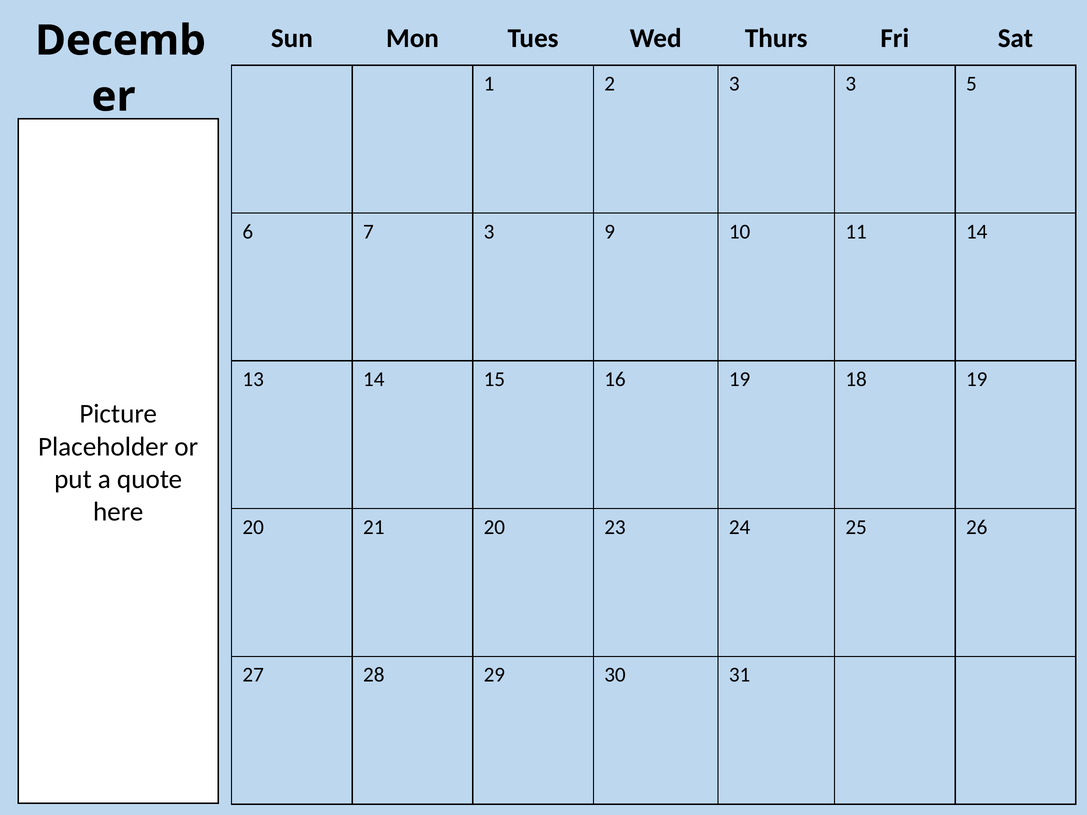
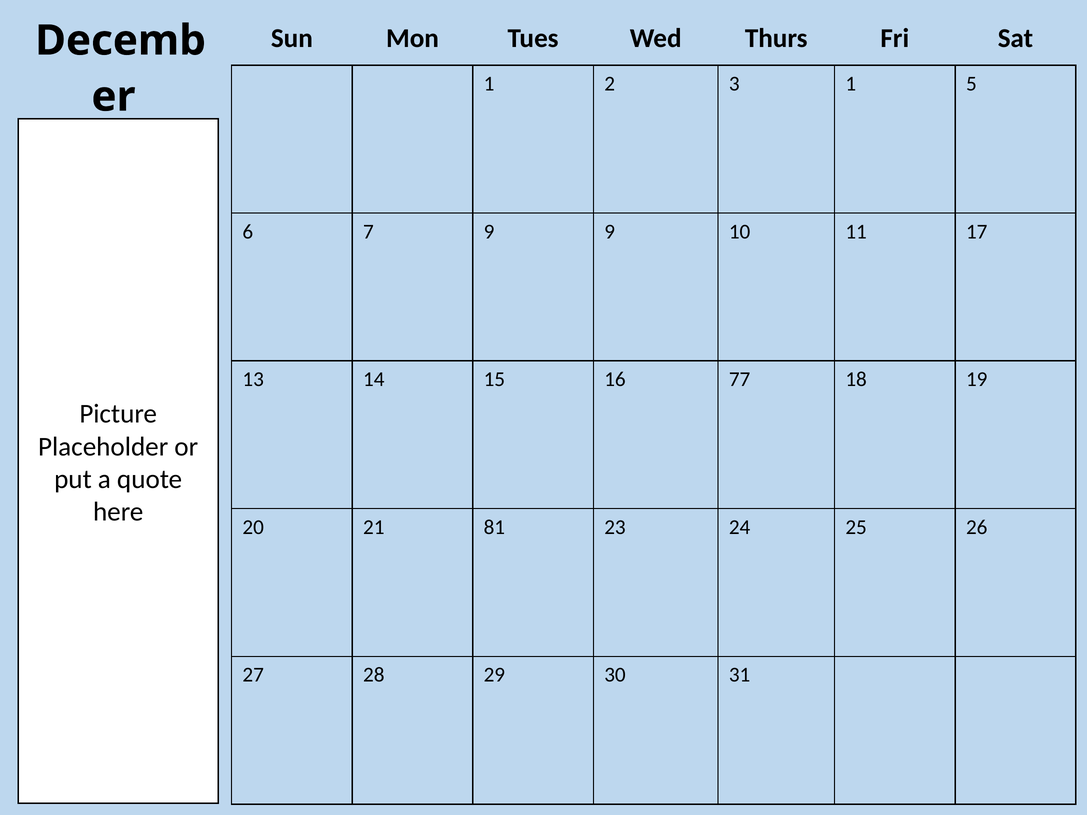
3 3: 3 -> 1
7 3: 3 -> 9
11 14: 14 -> 17
16 19: 19 -> 77
21 20: 20 -> 81
